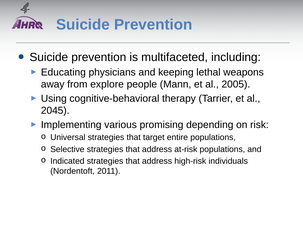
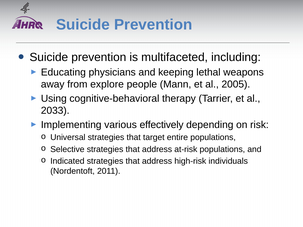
2045: 2045 -> 2033
promising: promising -> effectively
